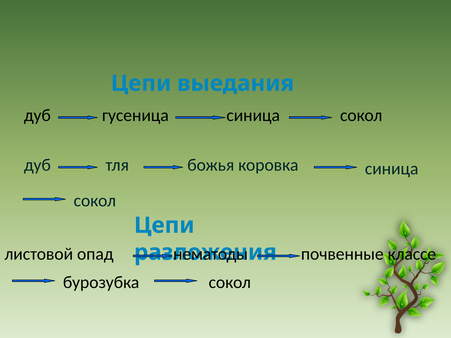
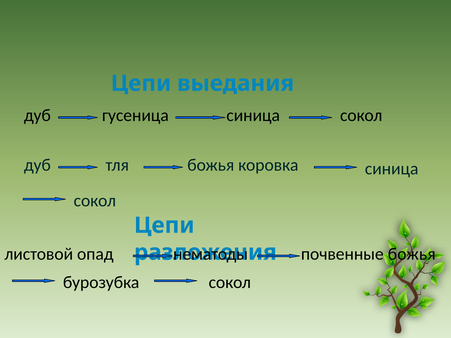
почвенные классе: классе -> божья
